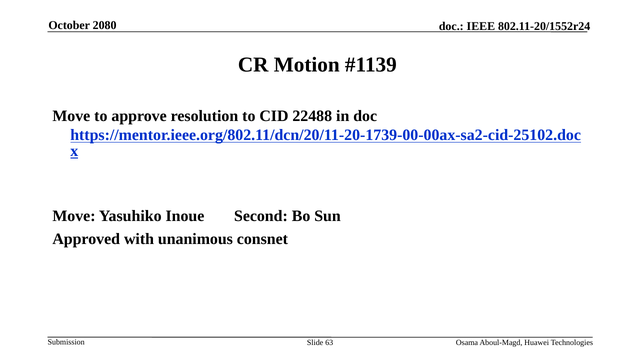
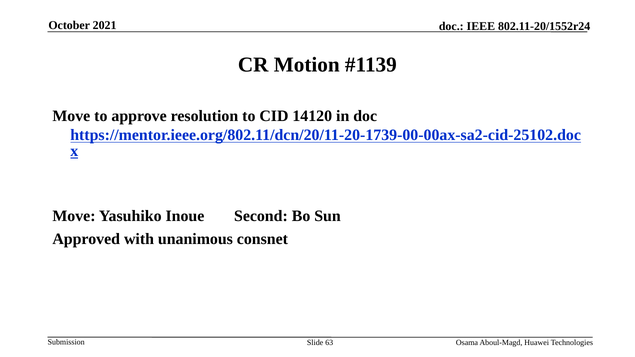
2080: 2080 -> 2021
22488: 22488 -> 14120
